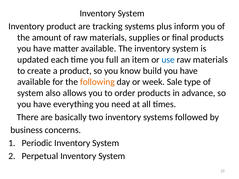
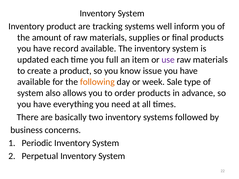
plus: plus -> well
matter: matter -> record
use colour: blue -> purple
build: build -> issue
